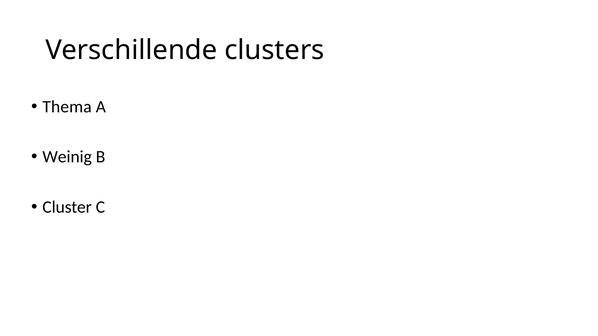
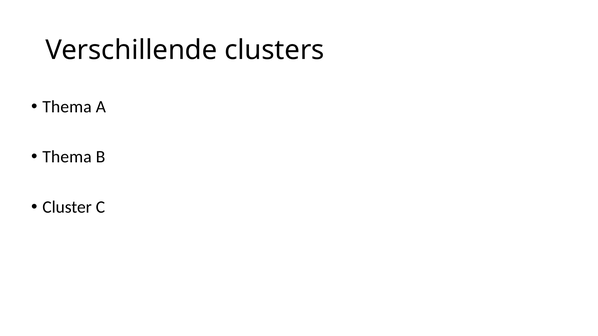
Weinig at (67, 157): Weinig -> Thema
